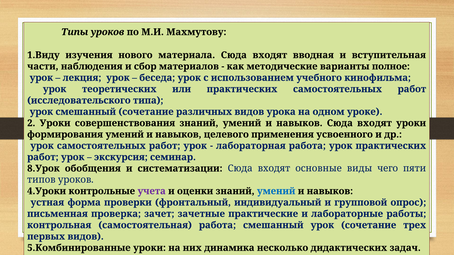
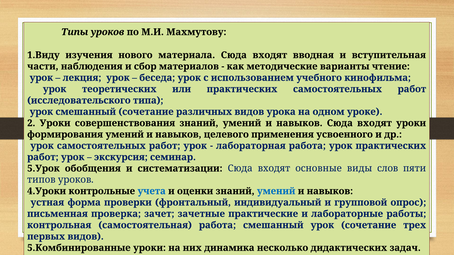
полное: полное -> чтение
8.Урок: 8.Урок -> 5.Урок
чего: чего -> слов
учета colour: purple -> blue
